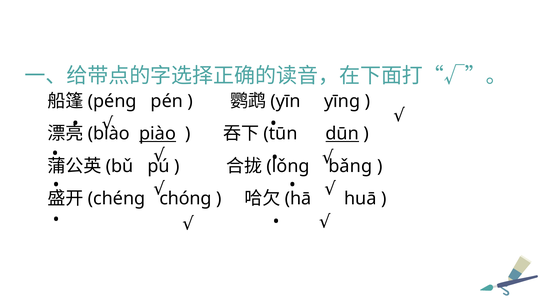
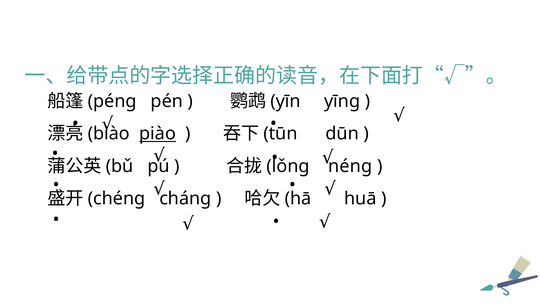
dūn underline: present -> none
bǎng: bǎng -> néng
chóng: chóng -> cháng
